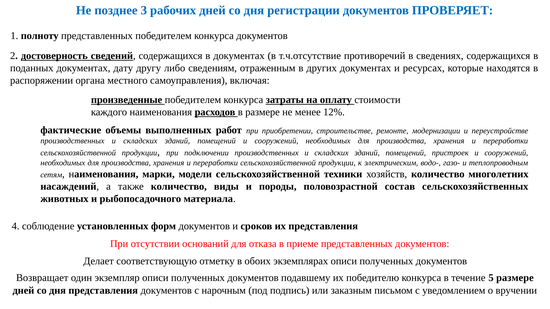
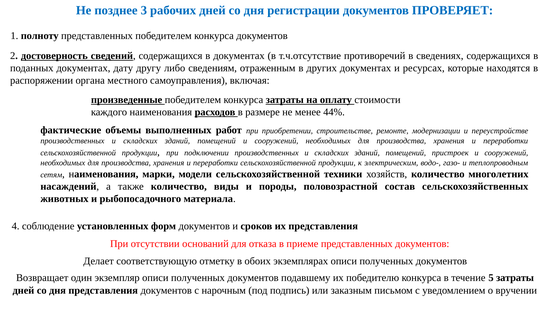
12%: 12% -> 44%
5 размере: размере -> затраты
